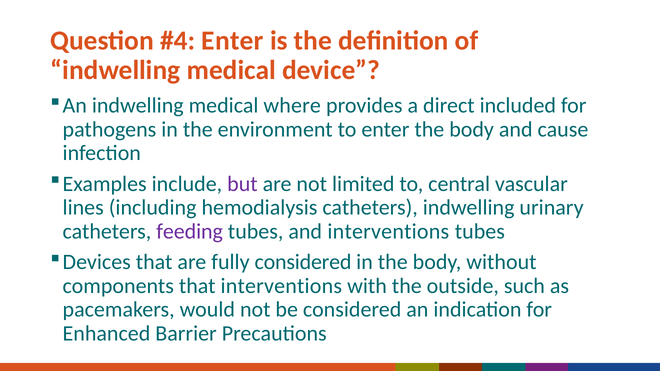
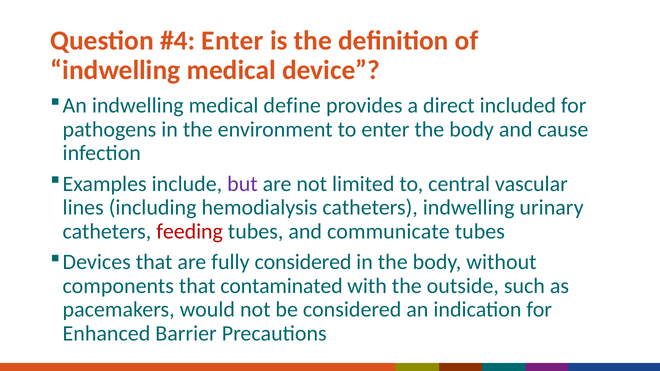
where: where -> define
feeding colour: purple -> red
and interventions: interventions -> communicate
that interventions: interventions -> contaminated
